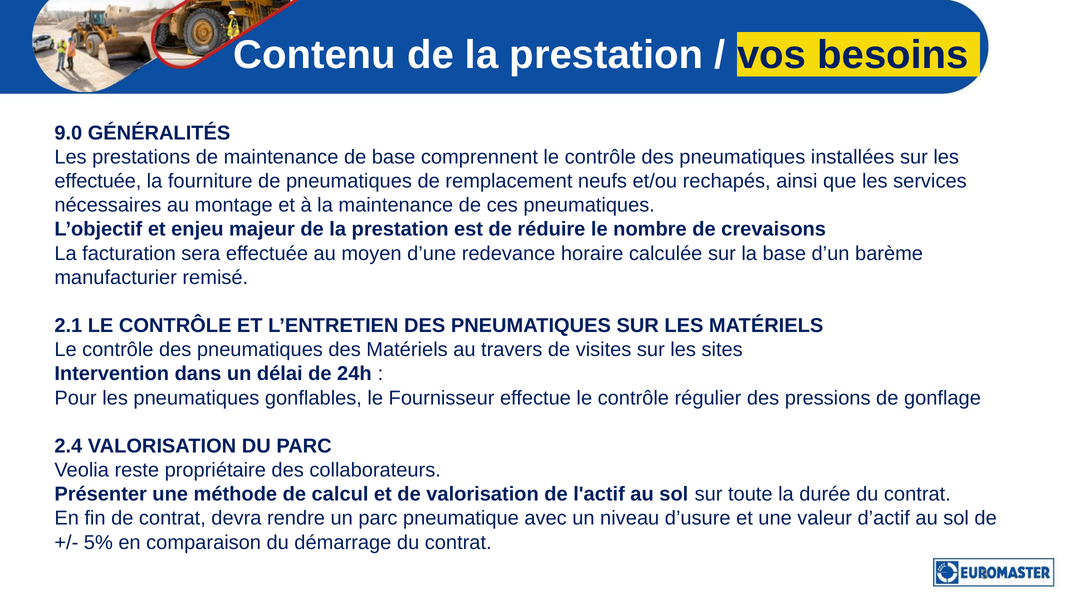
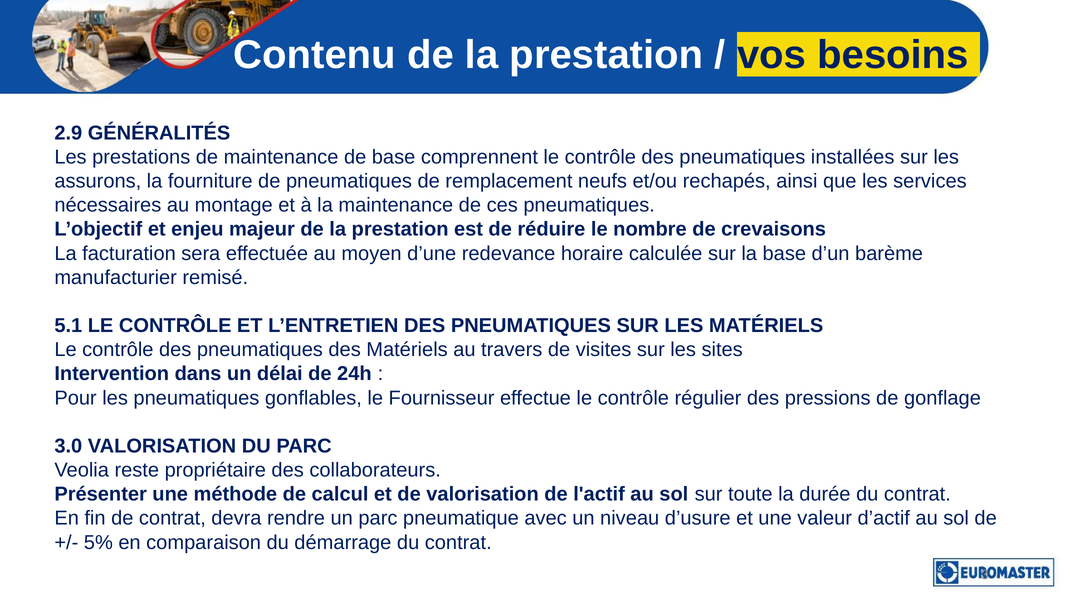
9.0: 9.0 -> 2.9
effectuée at (98, 181): effectuée -> assurons
2.1: 2.1 -> 5.1
2.4: 2.4 -> 3.0
